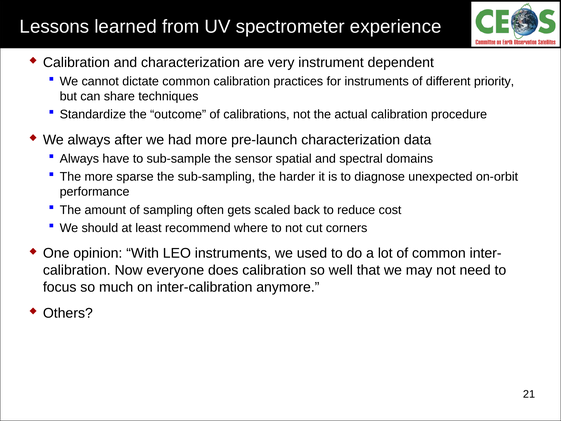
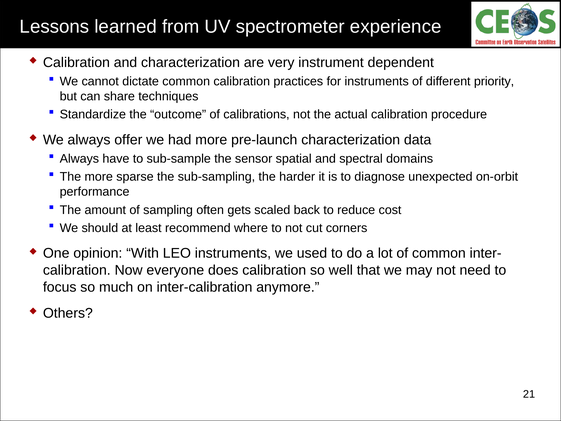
after: after -> offer
